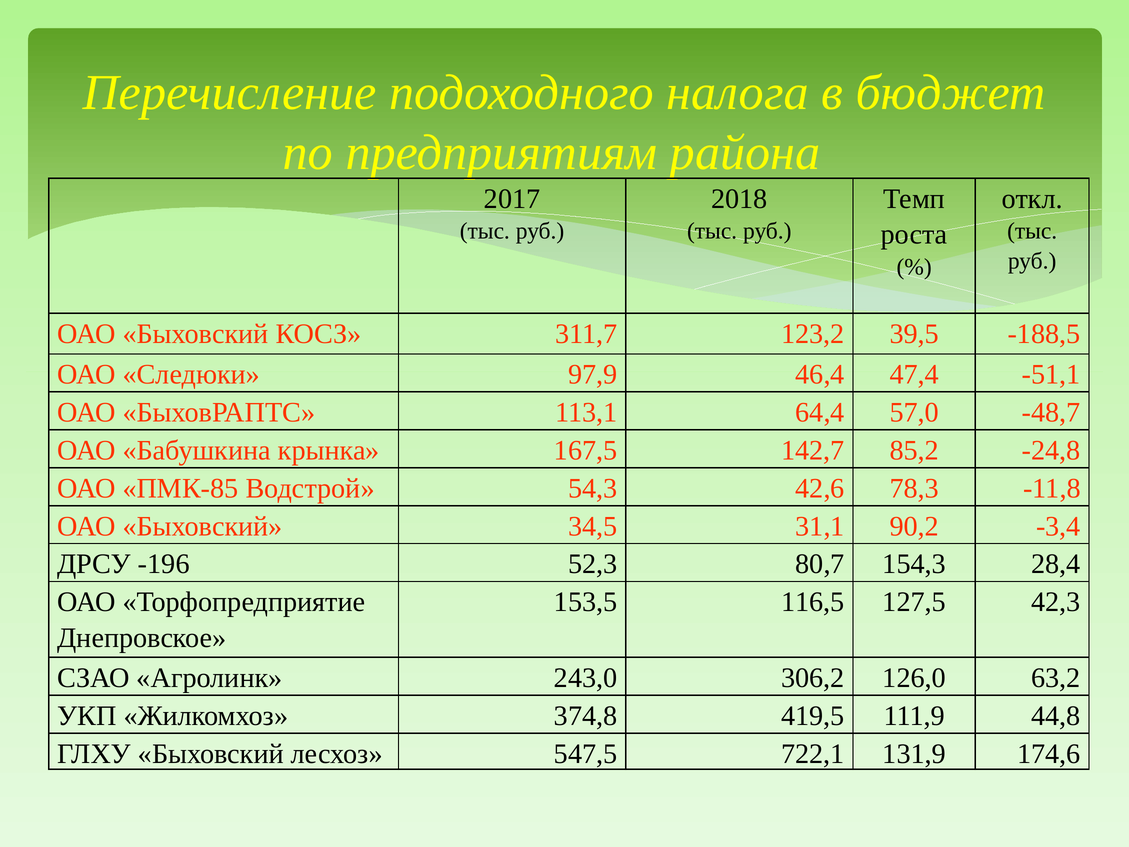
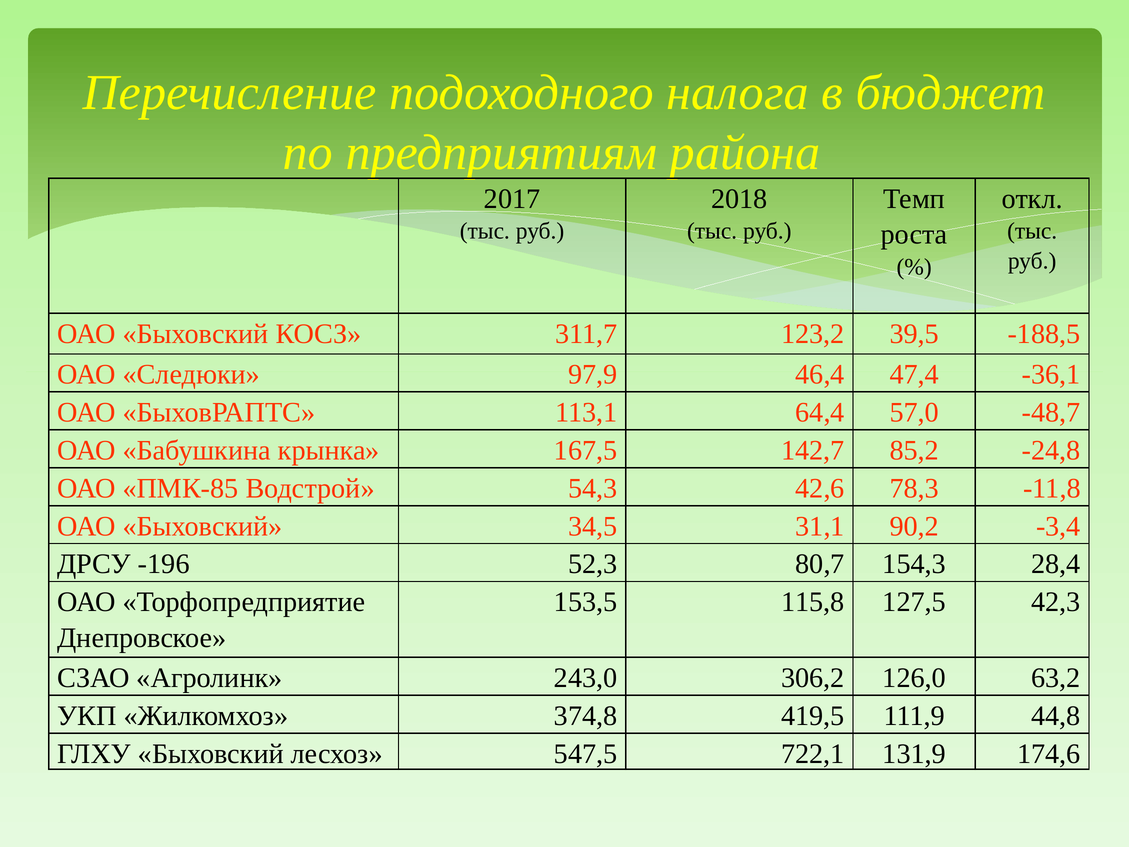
-51,1: -51,1 -> -36,1
116,5: 116,5 -> 115,8
